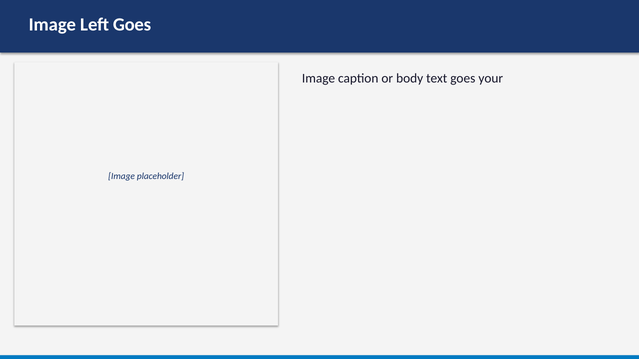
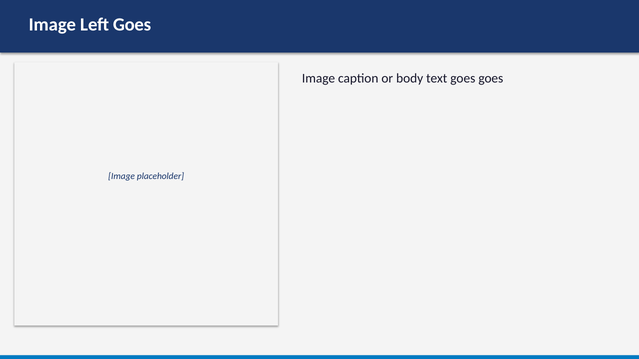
goes your: your -> goes
